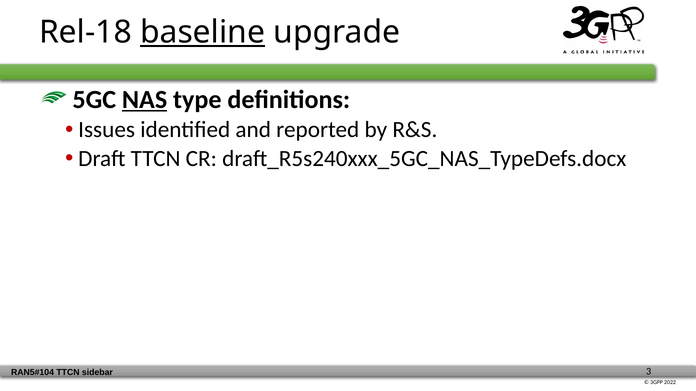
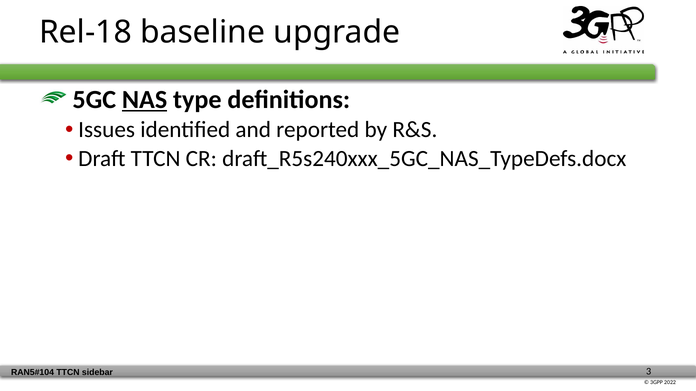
baseline underline: present -> none
